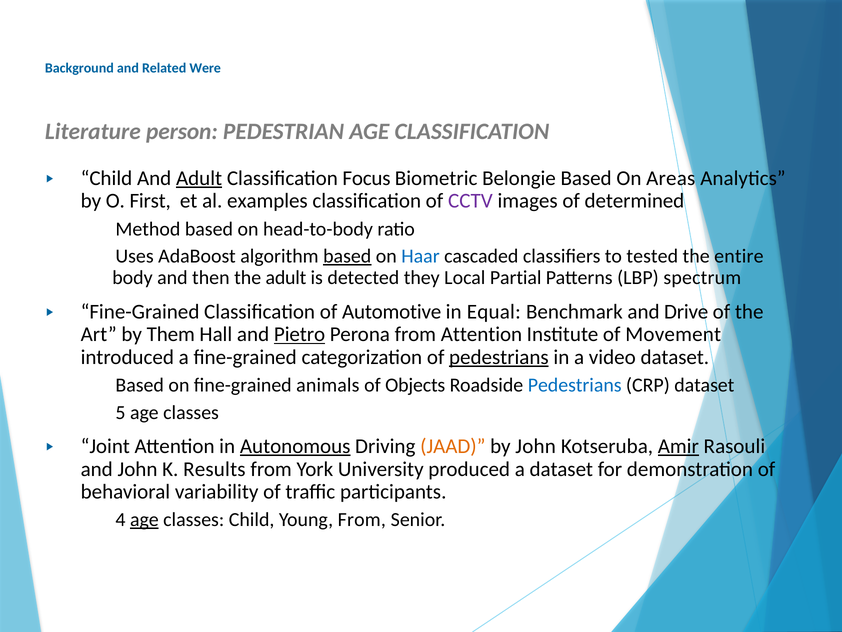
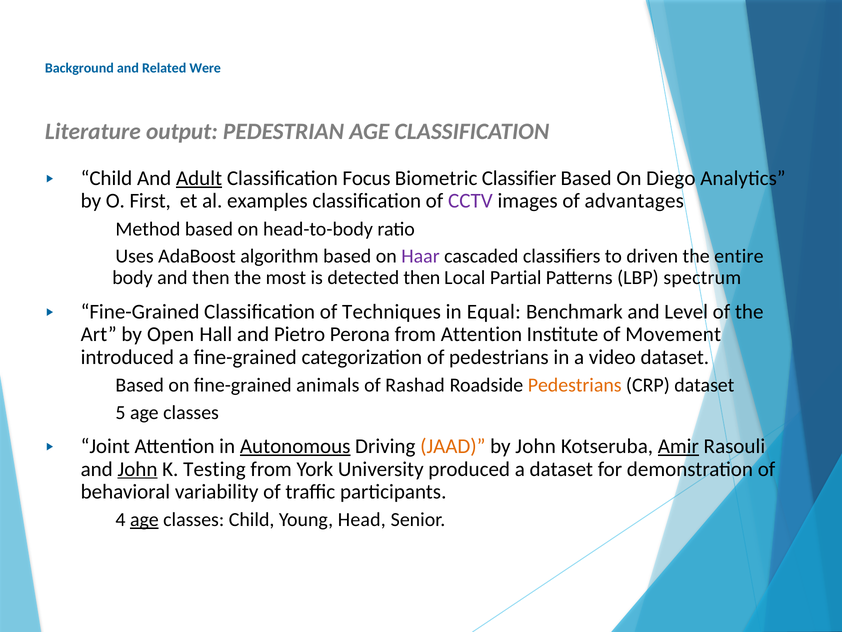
person: person -> output
Belongie: Belongie -> Classifier
Areas: Areas -> Diego
determined: determined -> advantages
based at (347, 256) underline: present -> none
Haar colour: blue -> purple
tested: tested -> driven
the adult: adult -> most
detected they: they -> then
Automotive: Automotive -> Techniques
Drive: Drive -> Level
Them: Them -> Open
Pietro underline: present -> none
pedestrians at (499, 357) underline: present -> none
Objects: Objects -> Rashad
Pedestrians at (575, 385) colour: blue -> orange
John at (138, 469) underline: none -> present
Results: Results -> Testing
Young From: From -> Head
